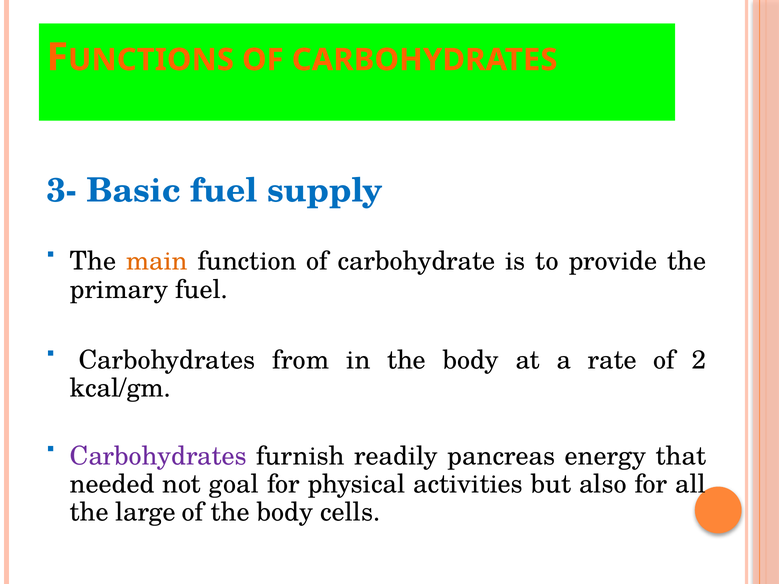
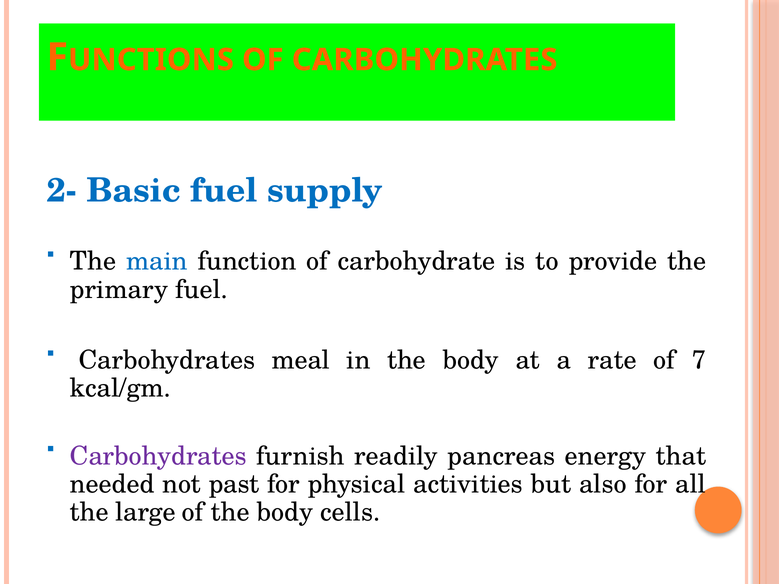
3-: 3- -> 2-
main colour: orange -> blue
from: from -> meal
2: 2 -> 7
goal: goal -> past
